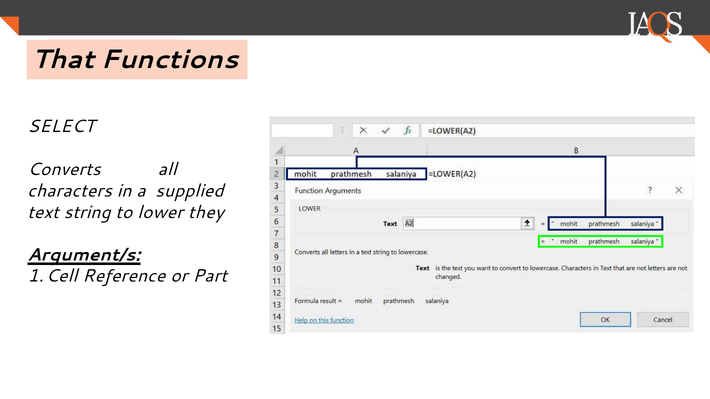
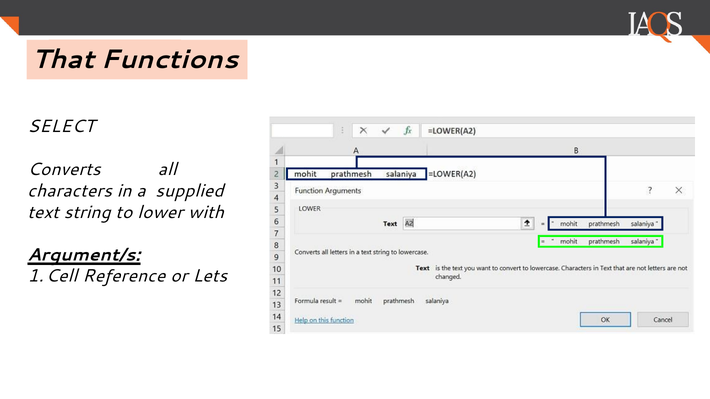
they: they -> with
Part: Part -> Lets
